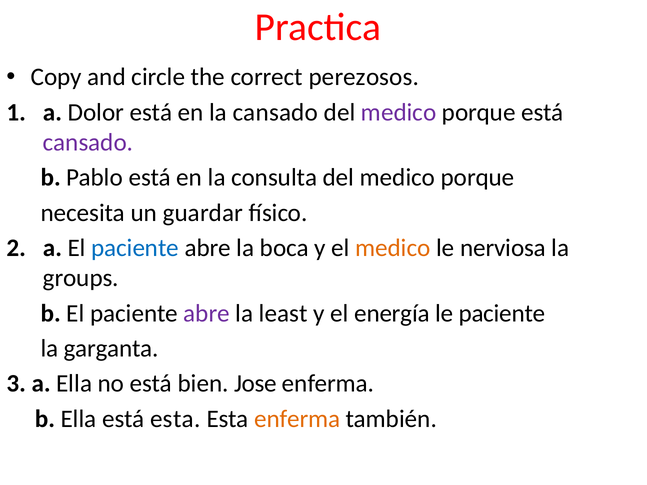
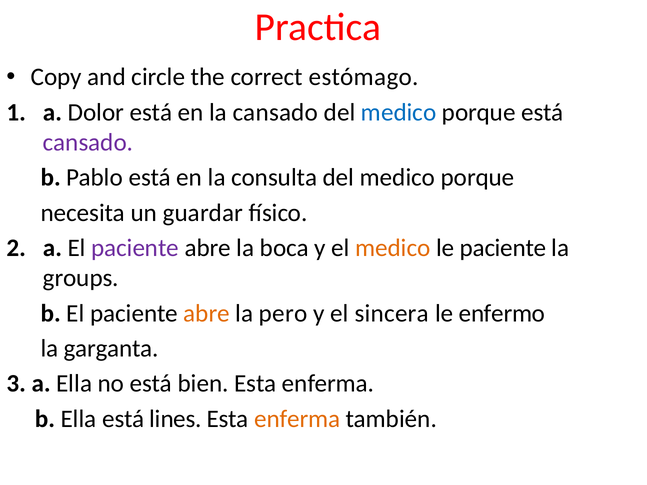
perezosos: perezosos -> estómago
medico at (399, 112) colour: purple -> blue
paciente at (135, 248) colour: blue -> purple
le nerviosa: nerviosa -> paciente
abre at (207, 313) colour: purple -> orange
least: least -> pero
energía: energía -> sincera
le paciente: paciente -> enfermo
bien Jose: Jose -> Esta
está esta: esta -> lines
